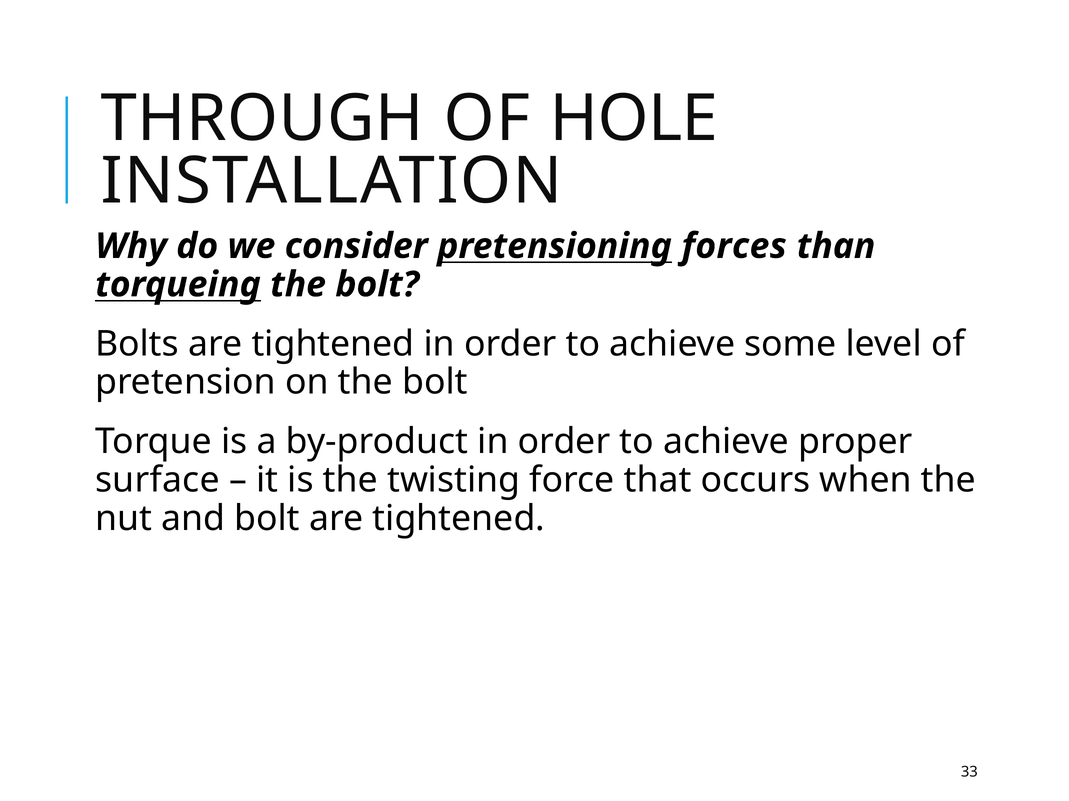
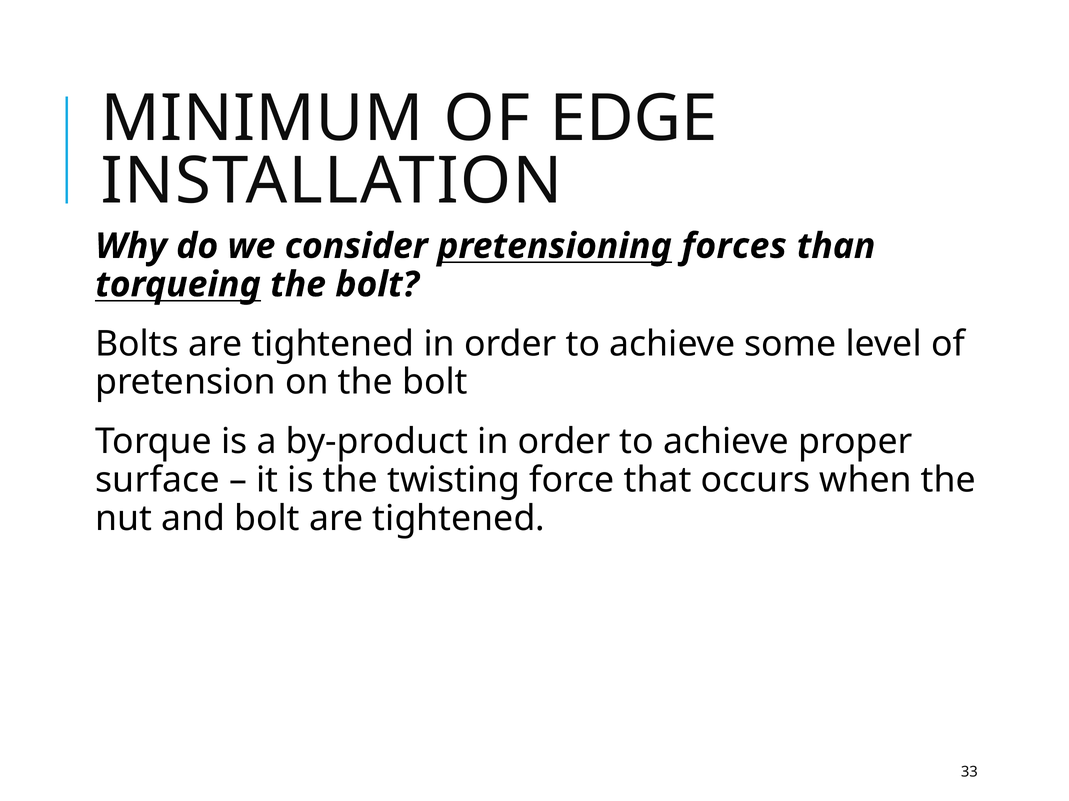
THROUGH: THROUGH -> MINIMUM
HOLE: HOLE -> EDGE
